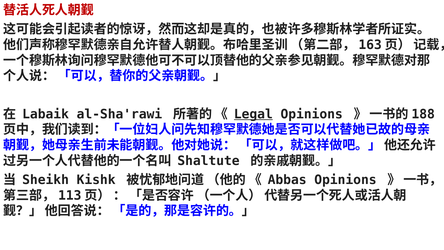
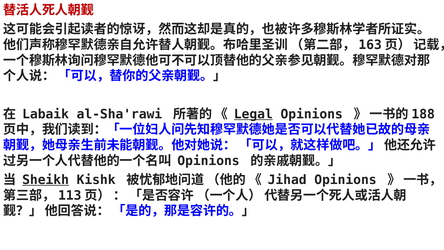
Shaltute at (208, 161): Shaltute -> Opinions
Sheikh underline: none -> present
Abbas: Abbas -> Jihad
